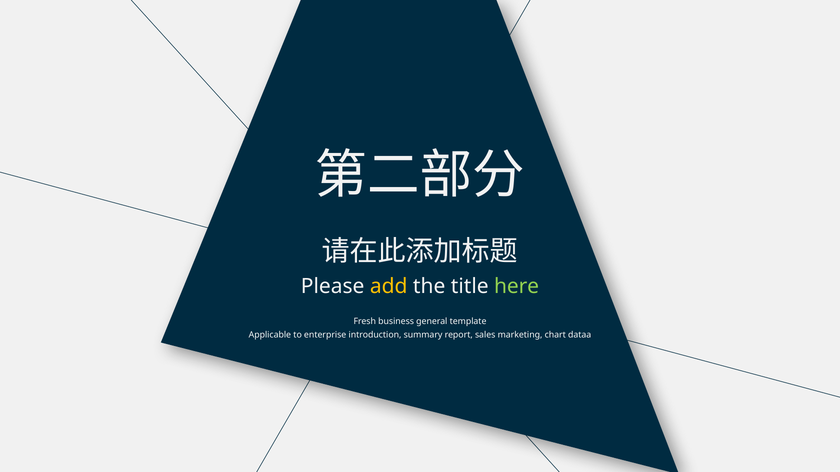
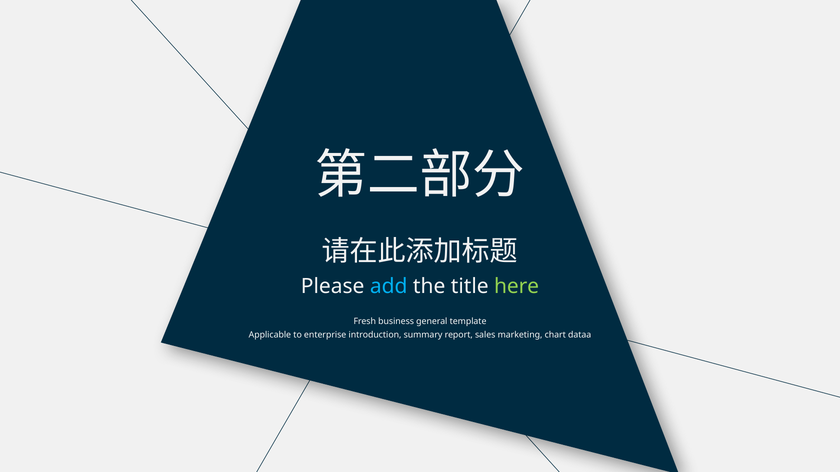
add colour: yellow -> light blue
